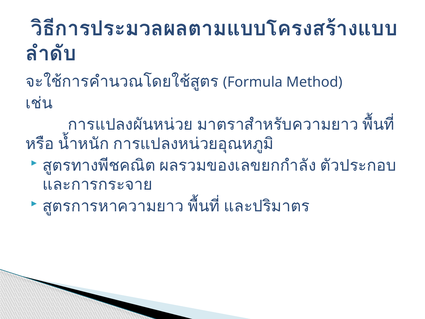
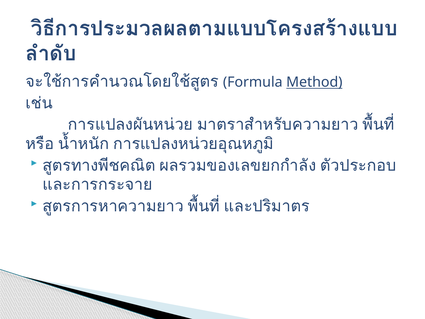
Method underline: none -> present
